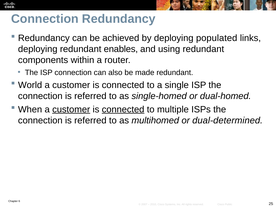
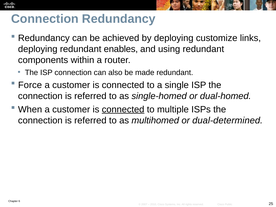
populated: populated -> customize
World: World -> Force
customer at (71, 109) underline: present -> none
